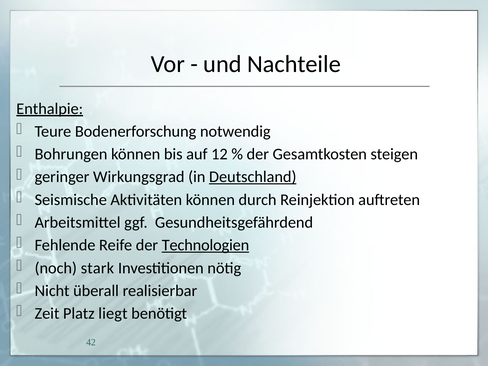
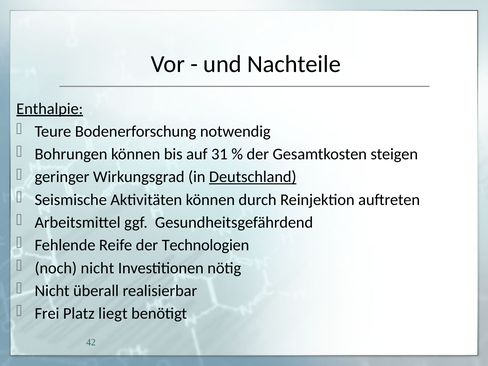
12: 12 -> 31
Technologien underline: present -> none
noch stark: stark -> nicht
Zeit: Zeit -> Frei
